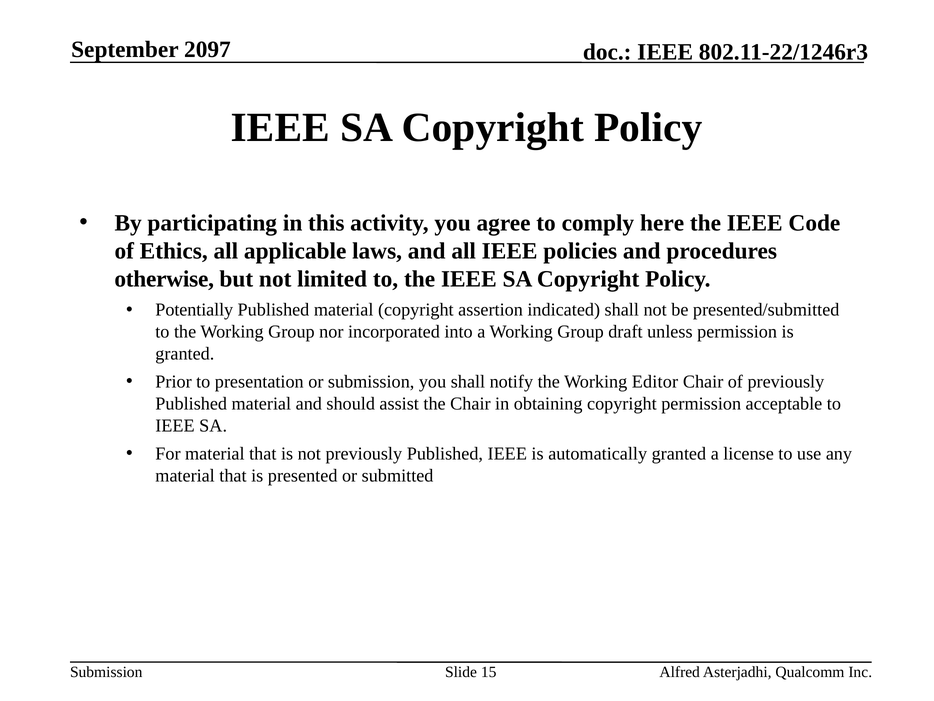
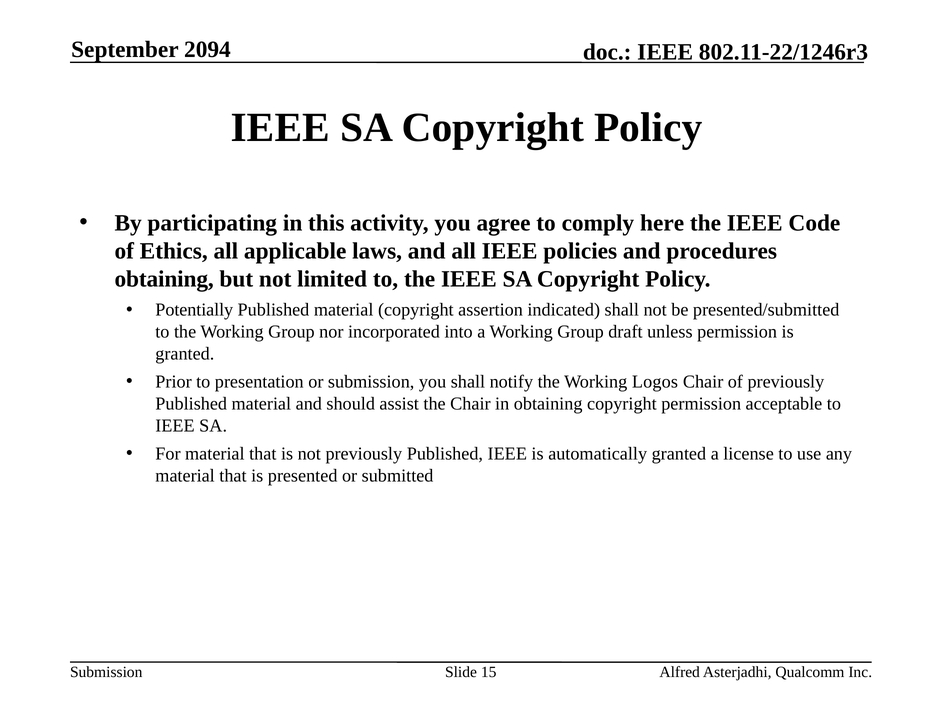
2097: 2097 -> 2094
otherwise at (164, 279): otherwise -> obtaining
Editor: Editor -> Logos
